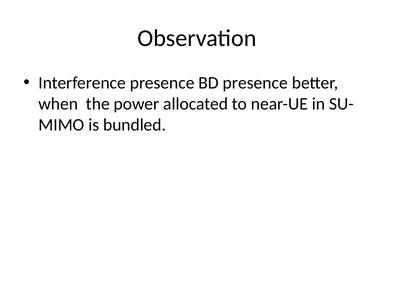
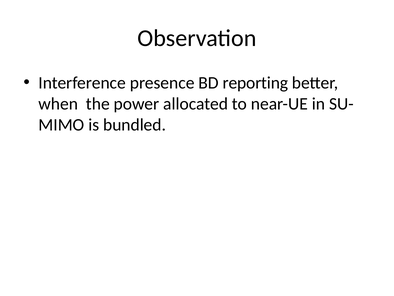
BD presence: presence -> reporting
